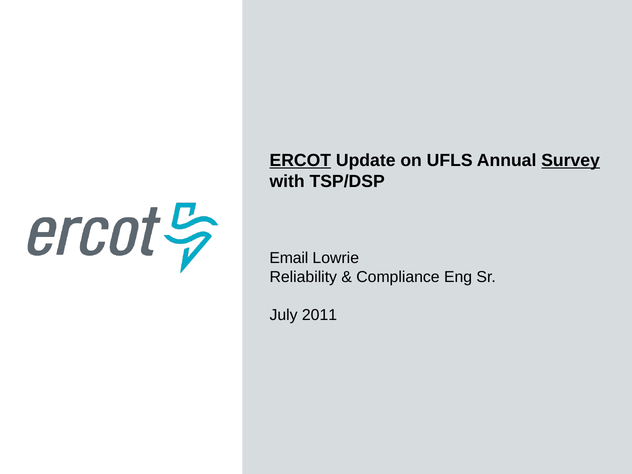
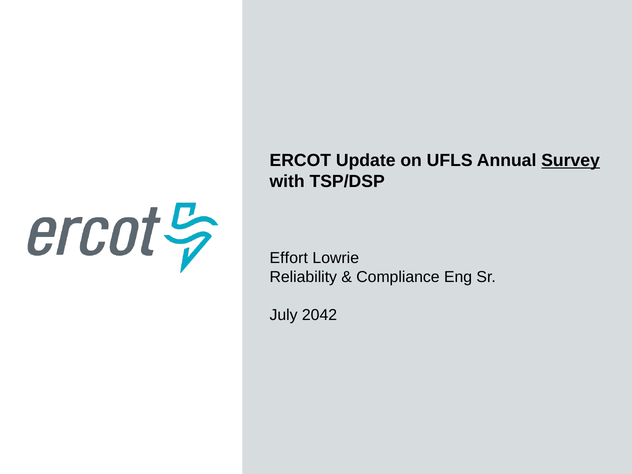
ERCOT underline: present -> none
Email: Email -> Effort
2011: 2011 -> 2042
